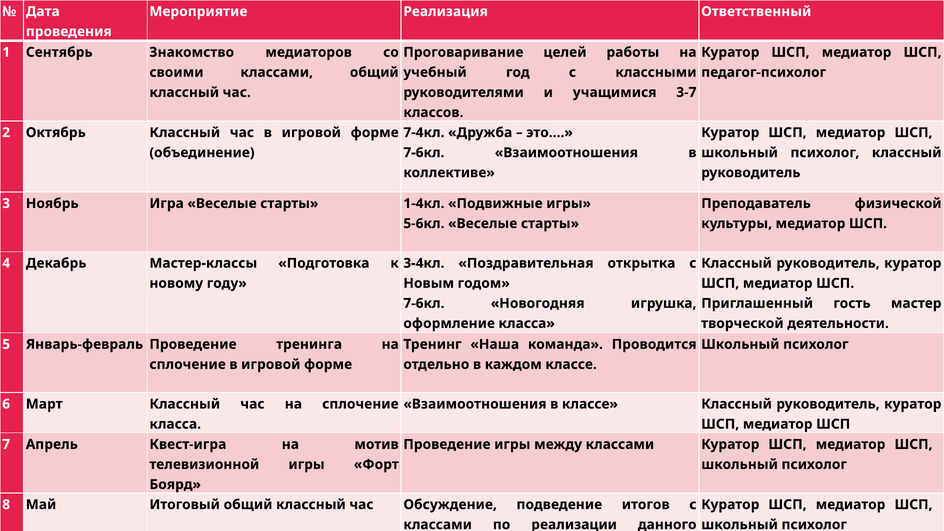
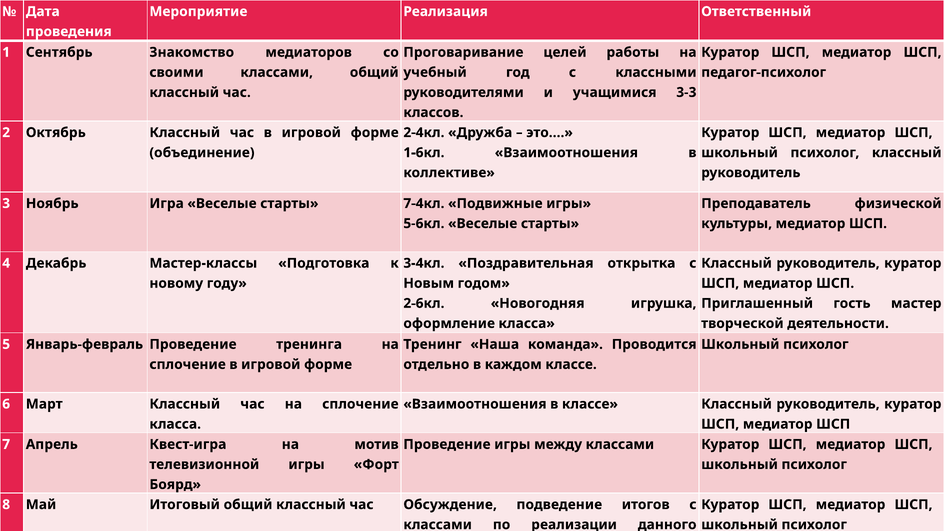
3-7: 3-7 -> 3-3
7-4кл: 7-4кл -> 2-4кл
7-6кл at (424, 153): 7-6кл -> 1-6кл
1-4кл: 1-4кл -> 7-4кл
7-6кл at (424, 303): 7-6кл -> 2-6кл
